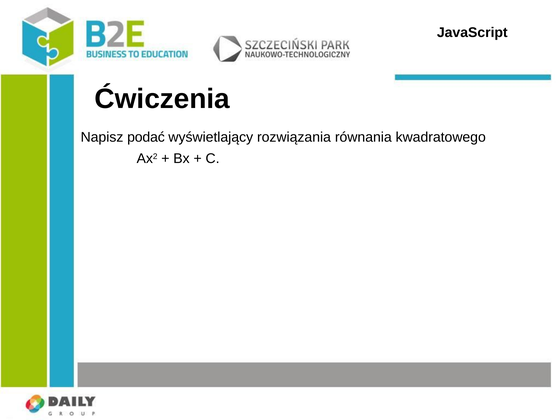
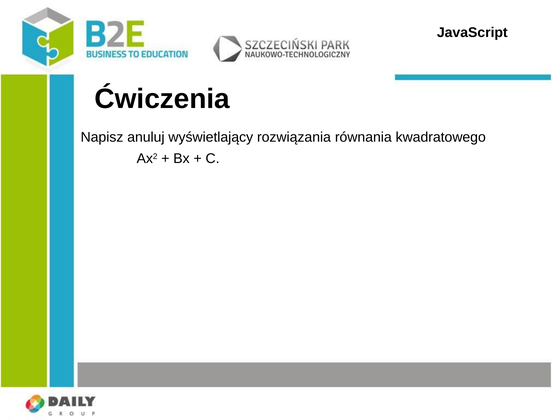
podać: podać -> anuluj
